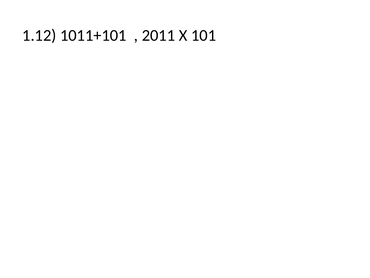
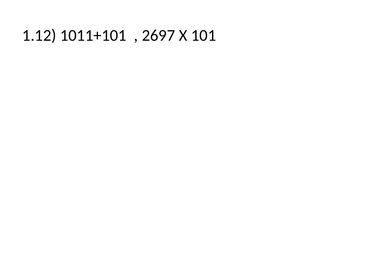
2011: 2011 -> 2697
